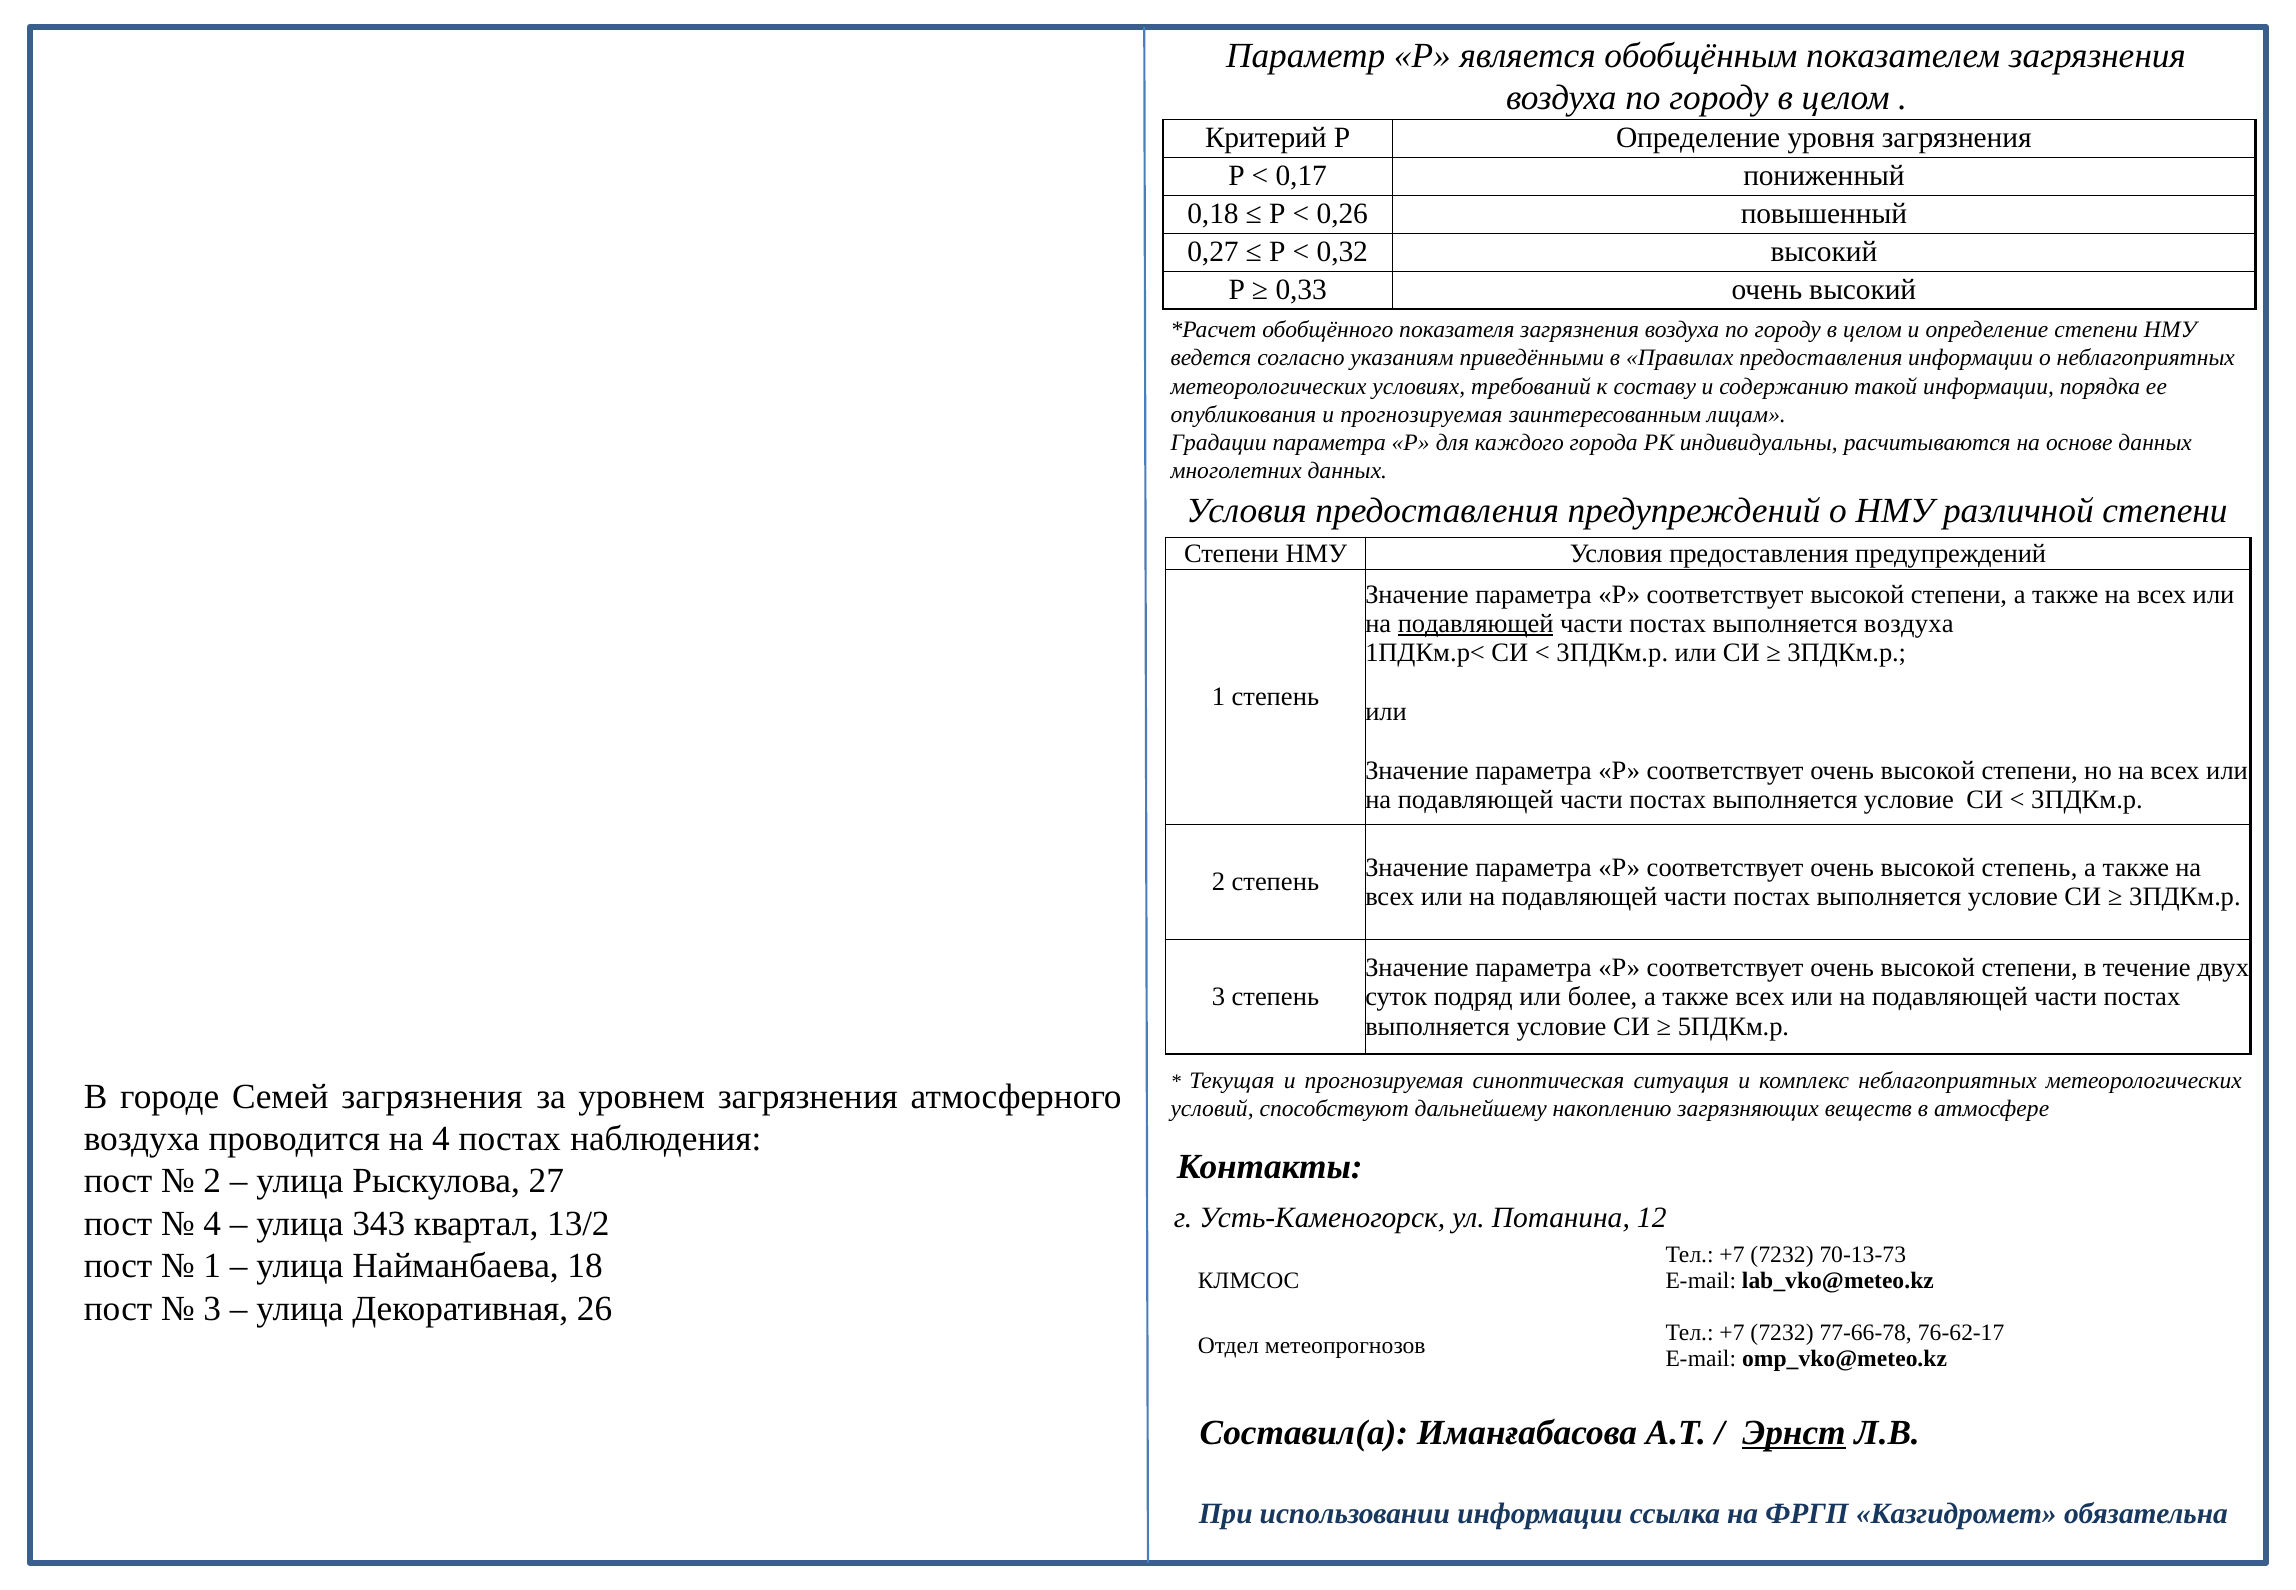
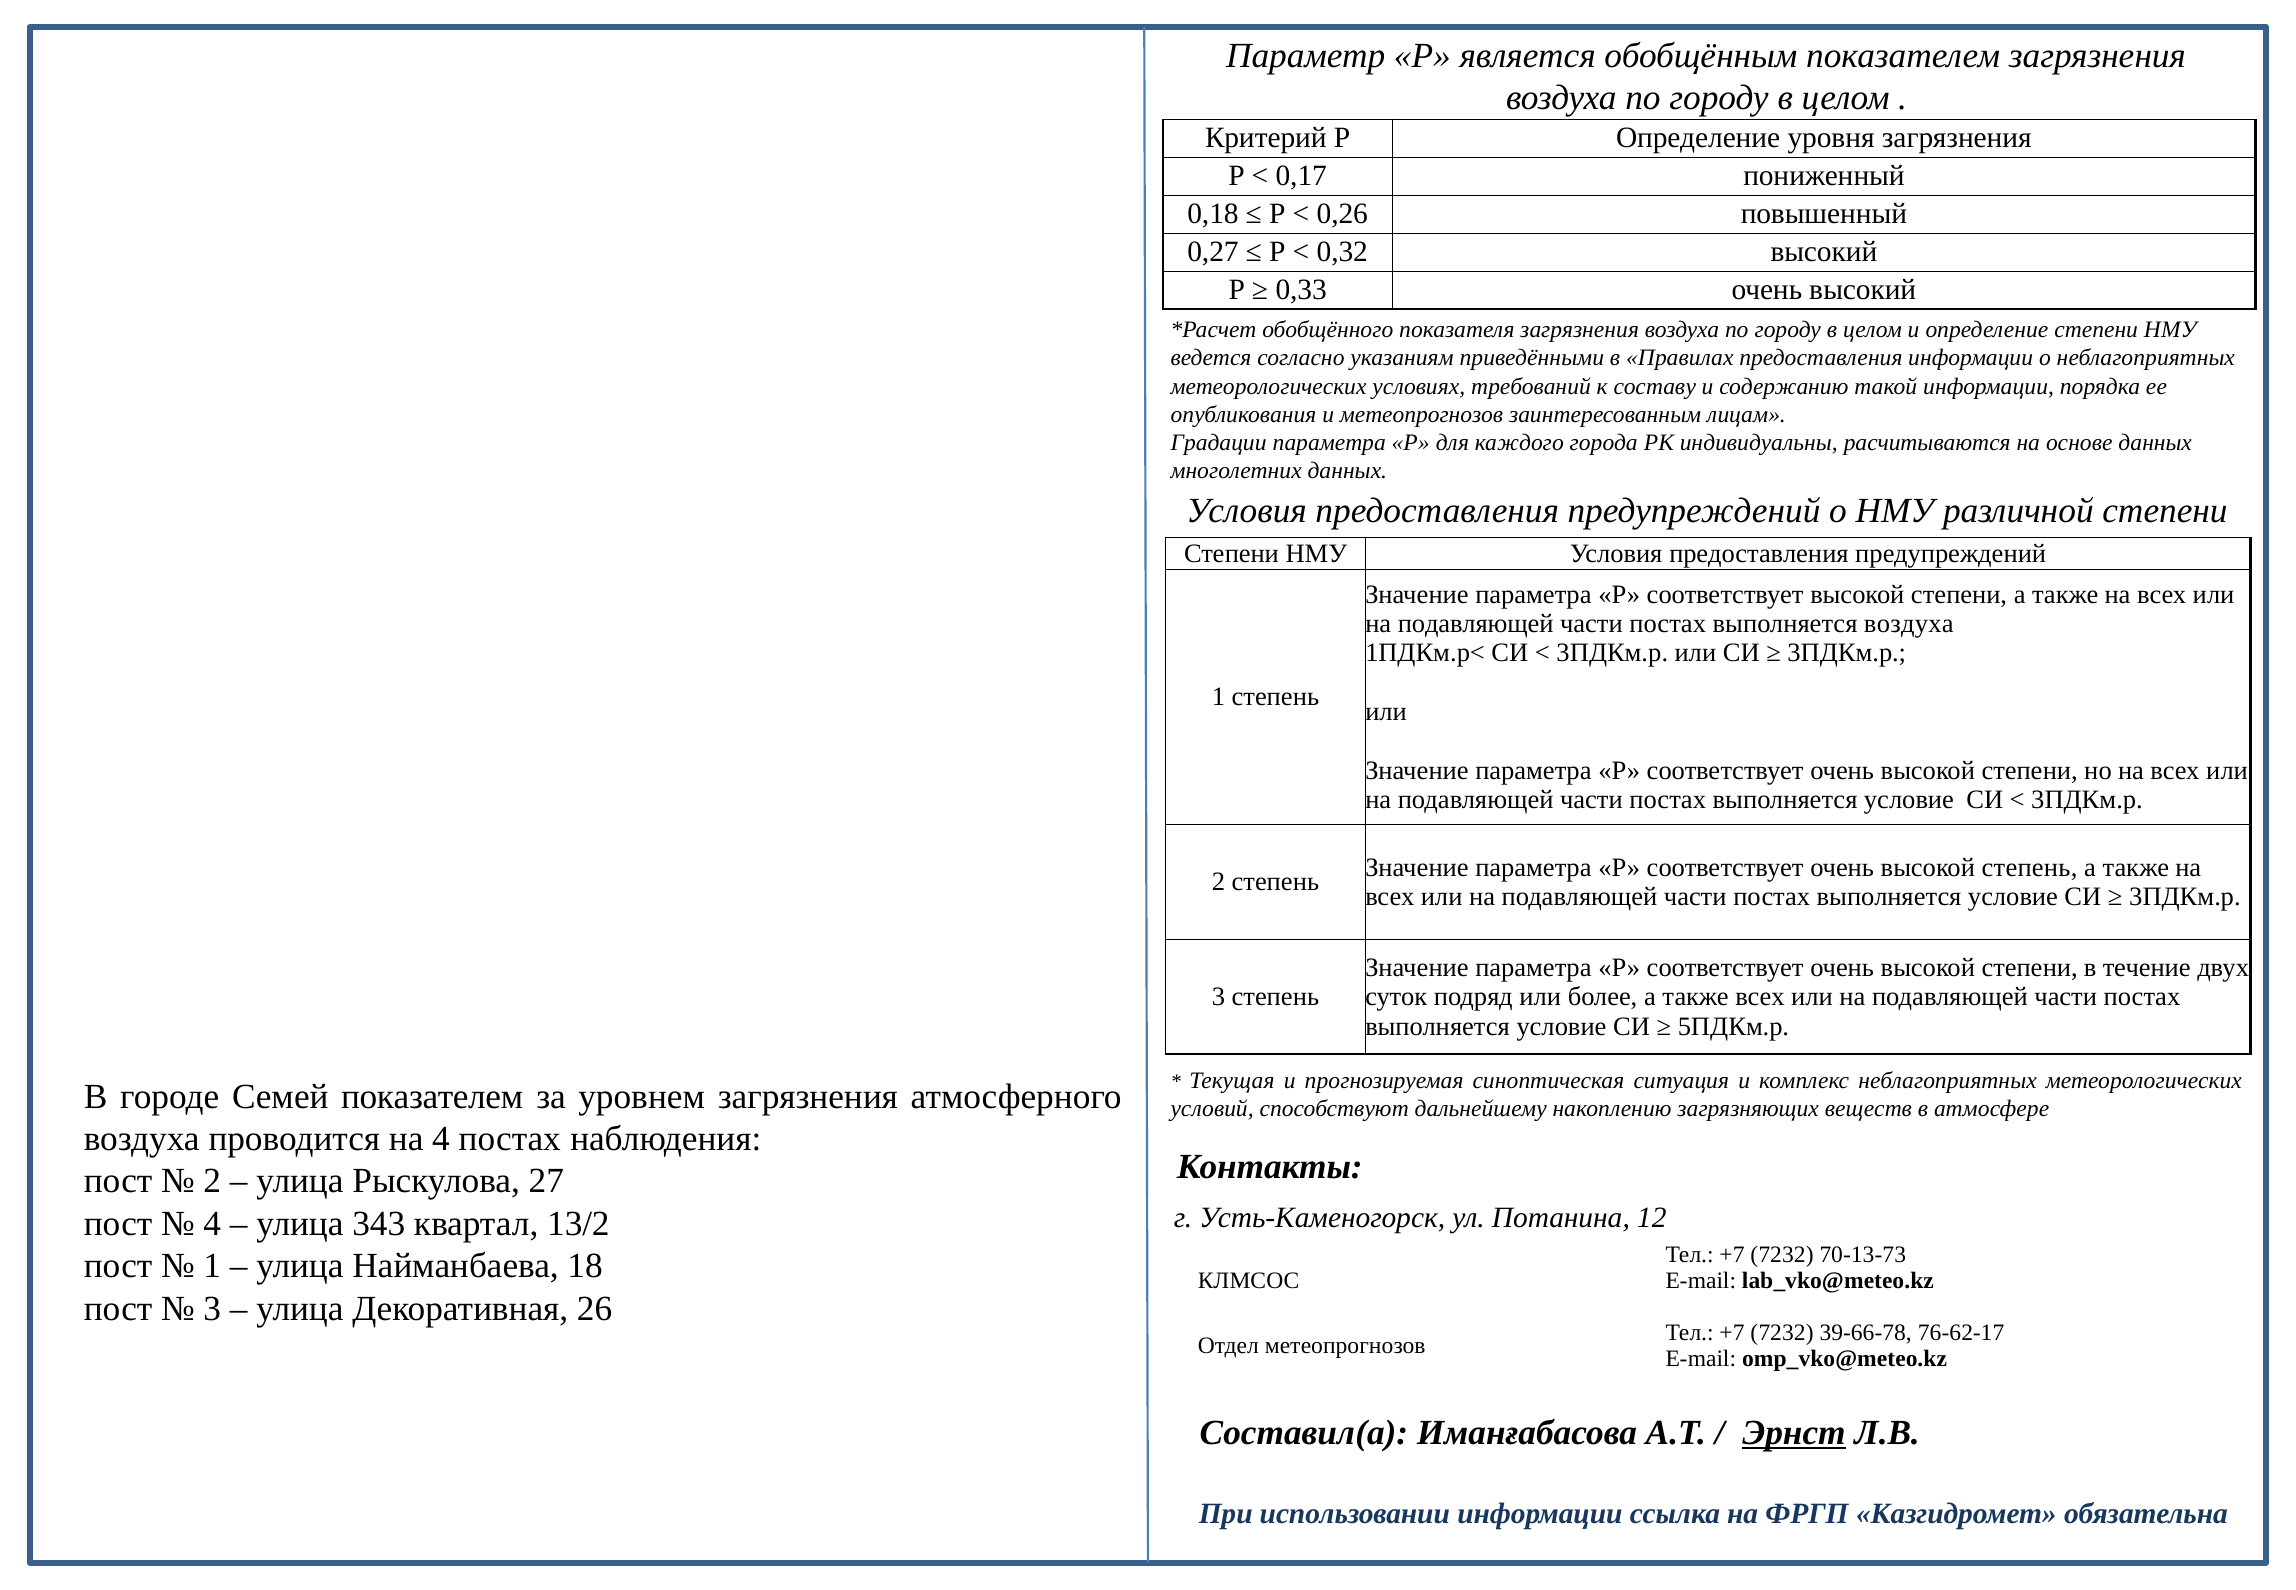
опубликования и прогнозируемая: прогнозируемая -> метеопрогнозов
подавляющей at (1476, 623) underline: present -> none
Семей загрязнения: загрязнения -> показателем
77-66-78: 77-66-78 -> 39-66-78
